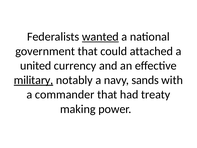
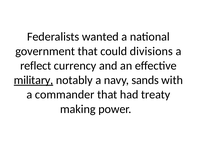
wanted underline: present -> none
attached: attached -> divisions
united: united -> reflect
